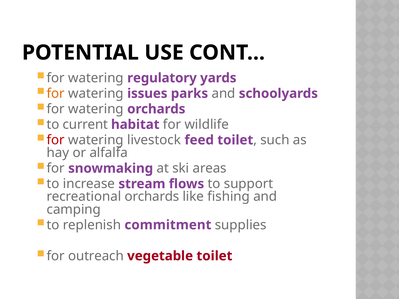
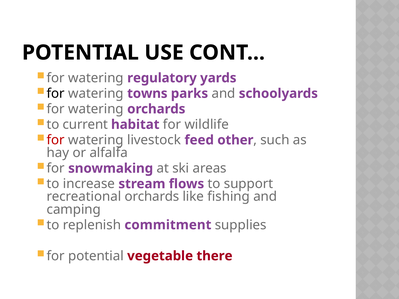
for at (56, 94) colour: orange -> black
issues: issues -> towns
feed toilet: toilet -> other
for outreach: outreach -> potential
vegetable toilet: toilet -> there
